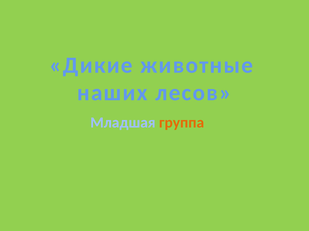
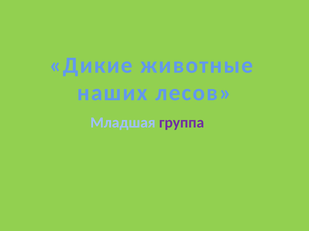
группа colour: orange -> purple
